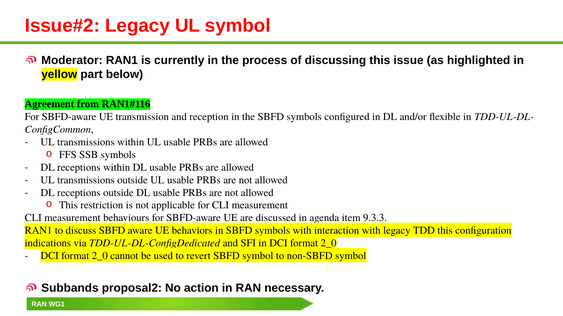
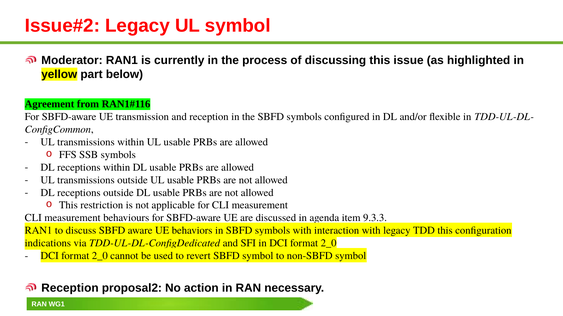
Subbands at (70, 289): Subbands -> Reception
